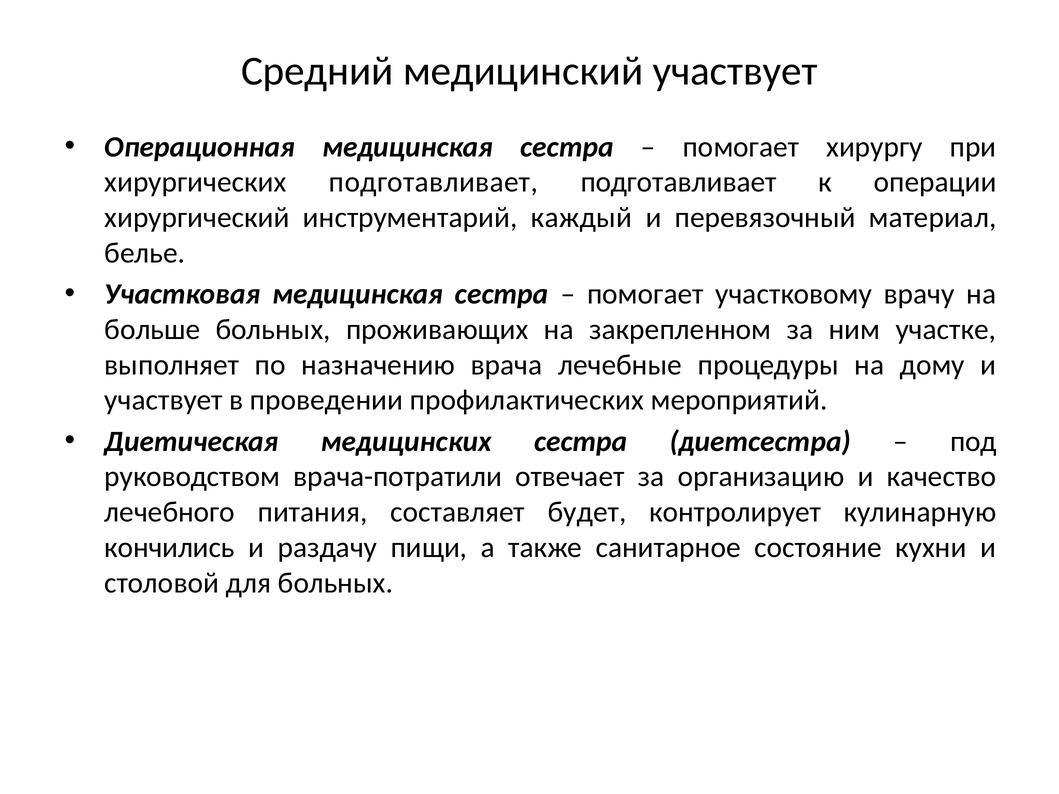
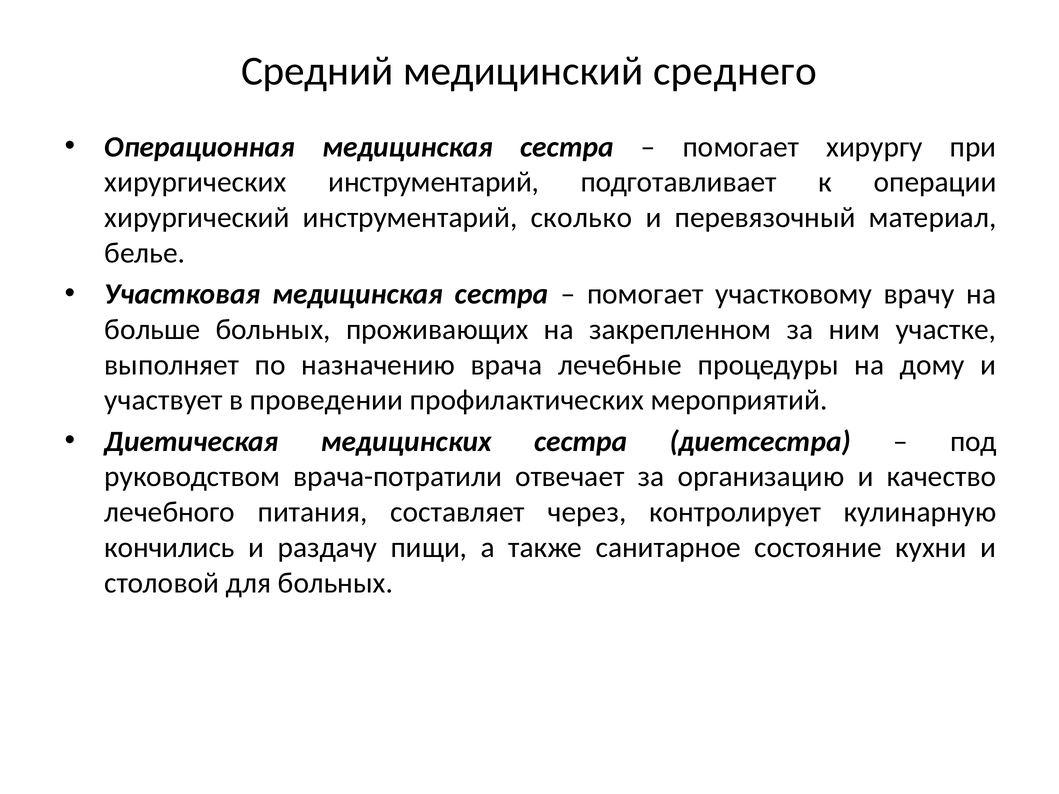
медицинский участвует: участвует -> среднего
хирургических подготавливает: подготавливает -> инструментарий
каждый: каждый -> сколько
будет: будет -> через
